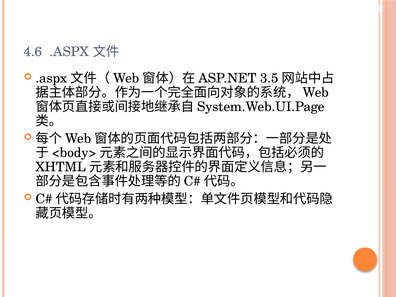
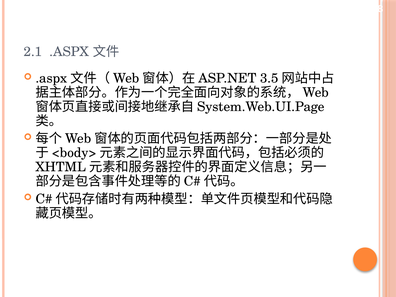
4.6: 4.6 -> 2.1
